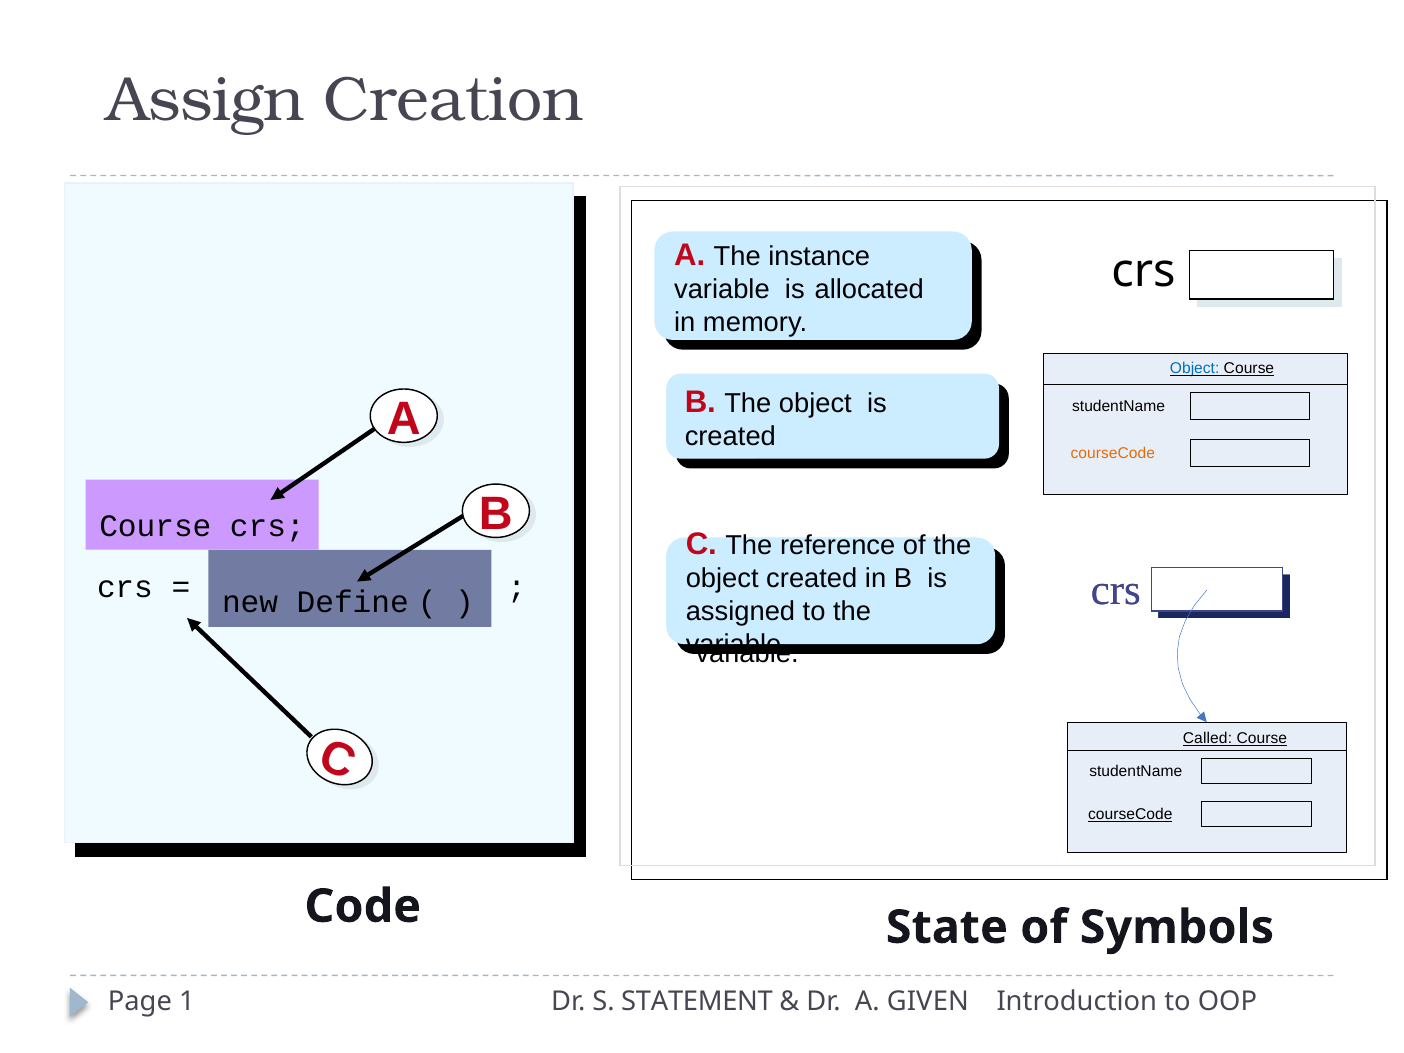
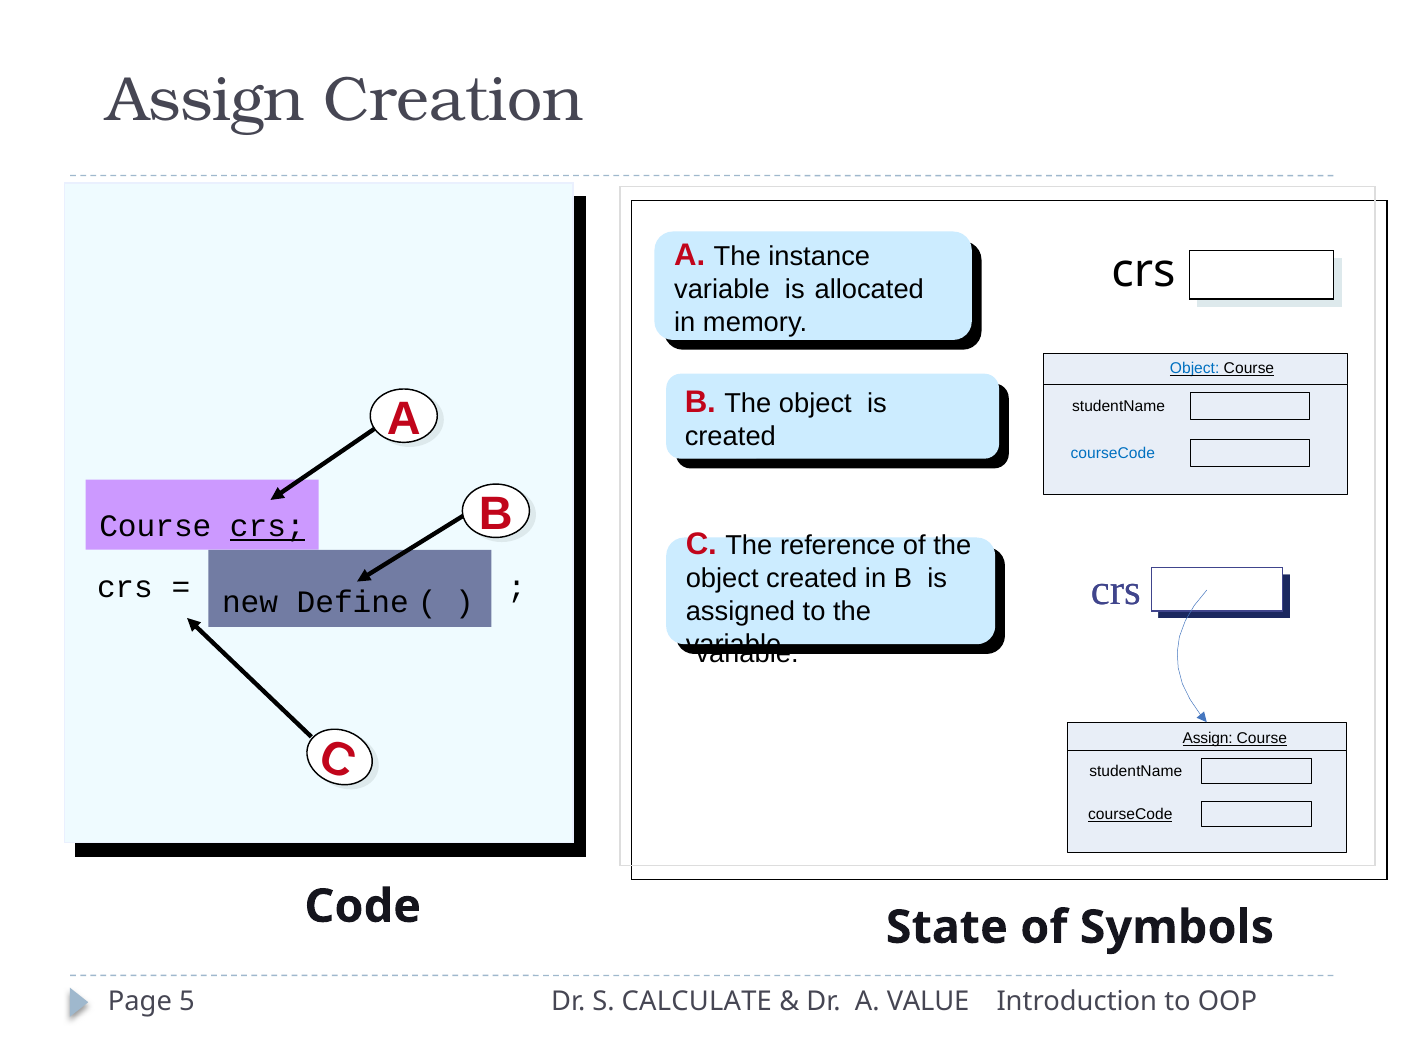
courseCode at (1113, 454) colour: orange -> blue
crs at (267, 526) underline: none -> present
Called at (1207, 738): Called -> Assign
1: 1 -> 5
STATEMENT: STATEMENT -> CALCULATE
GIVEN: GIVEN -> VALUE
